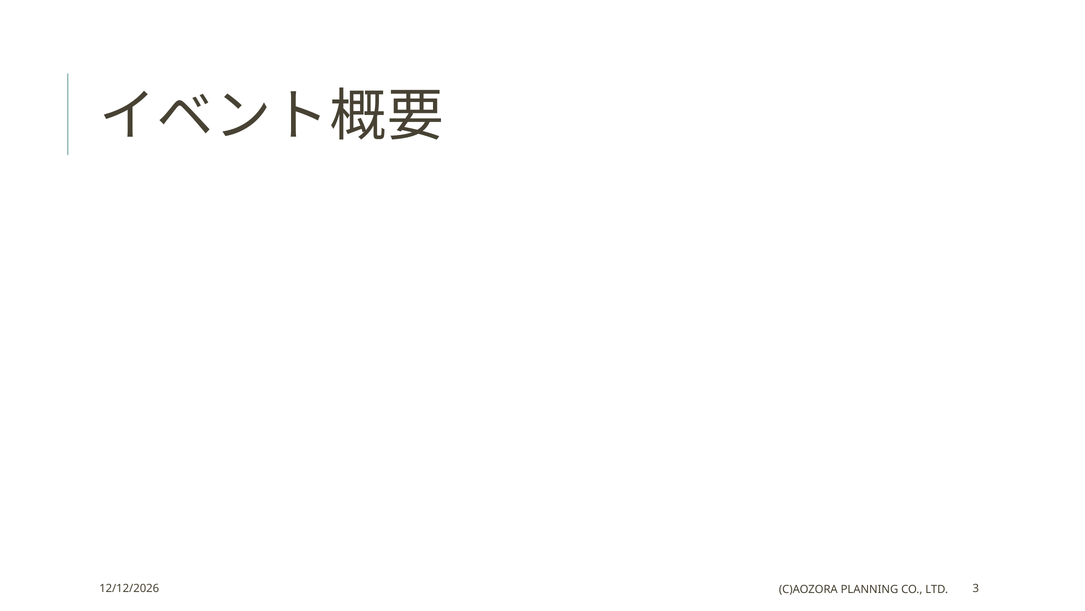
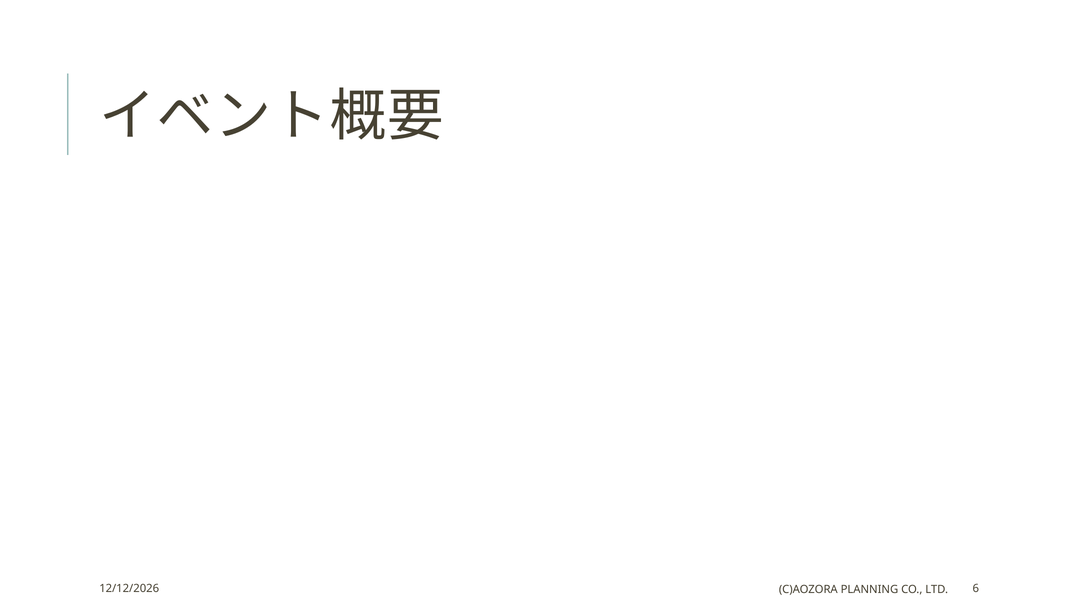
3: 3 -> 6
